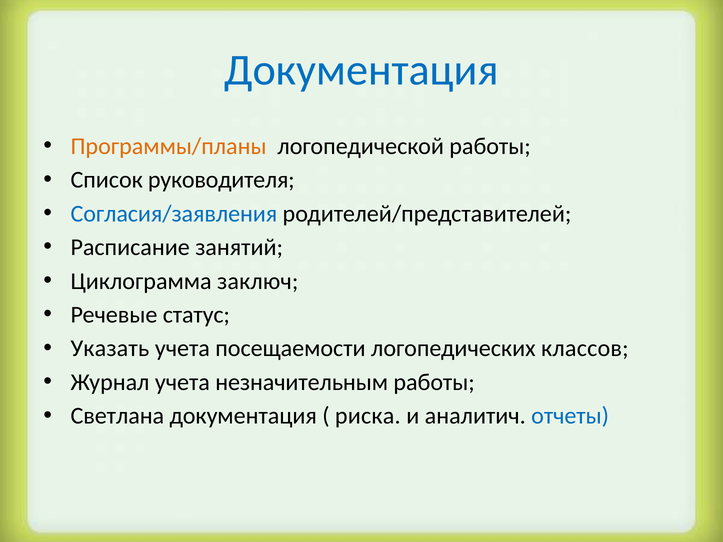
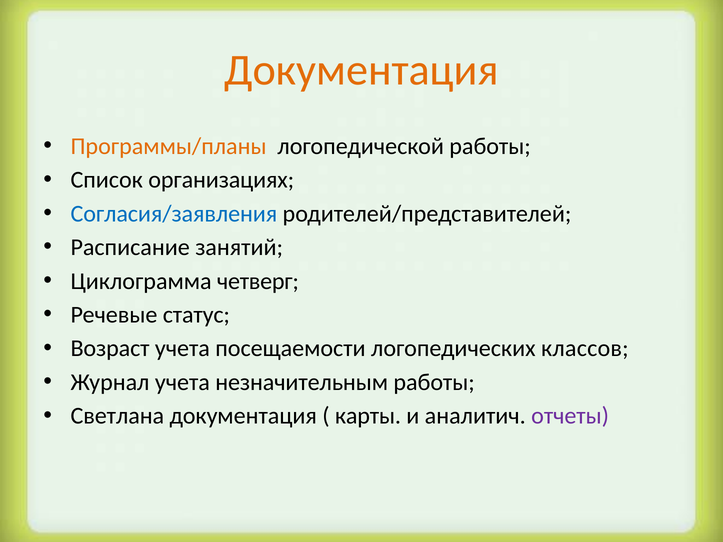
Документация at (361, 70) colour: blue -> orange
руководителя: руководителя -> организациях
заключ: заключ -> четверг
Указать: Указать -> Возраст
риска: риска -> карты
отчеты colour: blue -> purple
